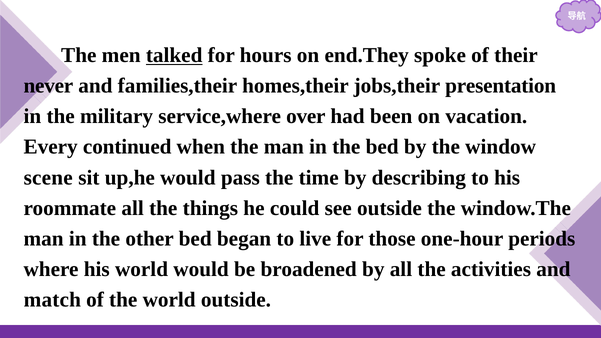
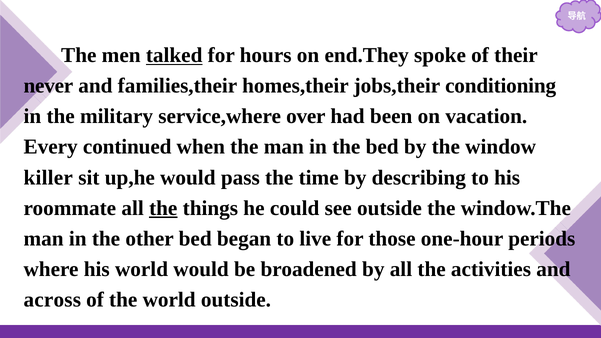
presentation: presentation -> conditioning
scene: scene -> killer
the at (163, 208) underline: none -> present
match: match -> across
